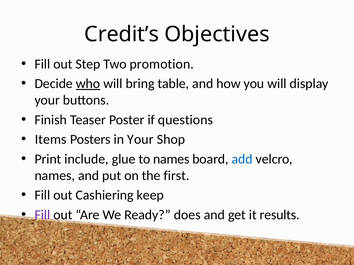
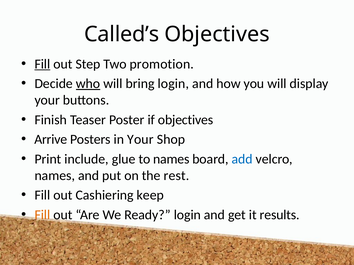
Credit’s: Credit’s -> Called’s
Fill at (42, 64) underline: none -> present
bring table: table -> login
if questions: questions -> objectives
Items: Items -> Arrive
first: first -> rest
Fill at (42, 215) colour: purple -> orange
Ready does: does -> login
